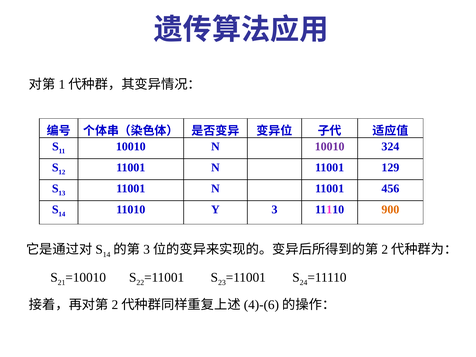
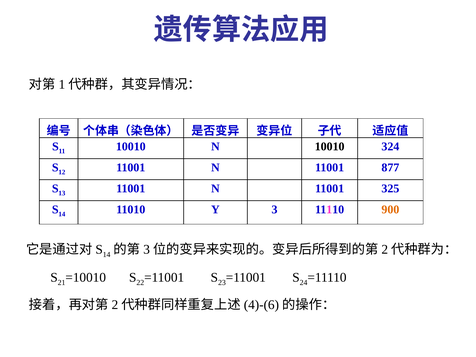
10010 at (330, 147) colour: purple -> black
129: 129 -> 877
456: 456 -> 325
